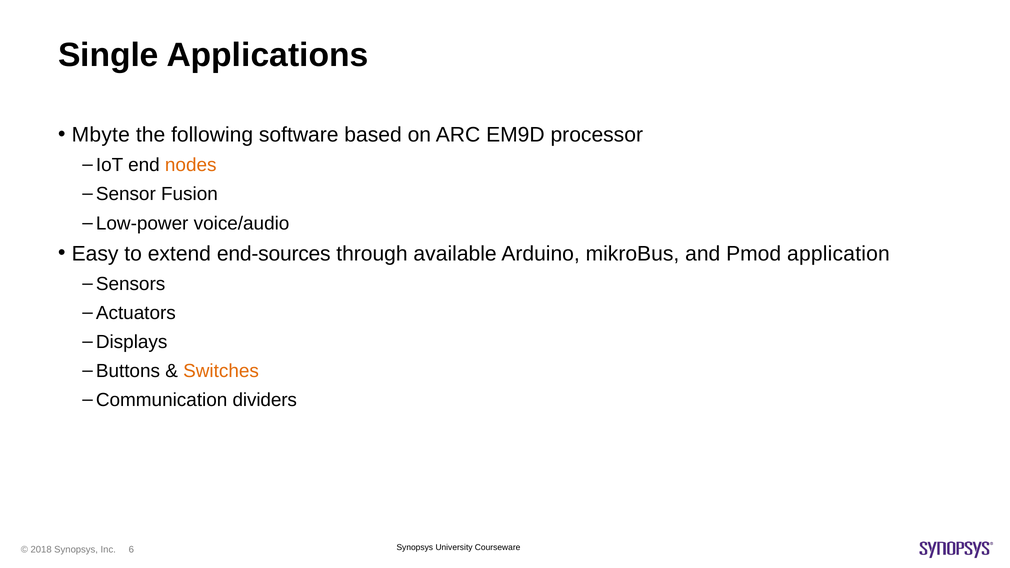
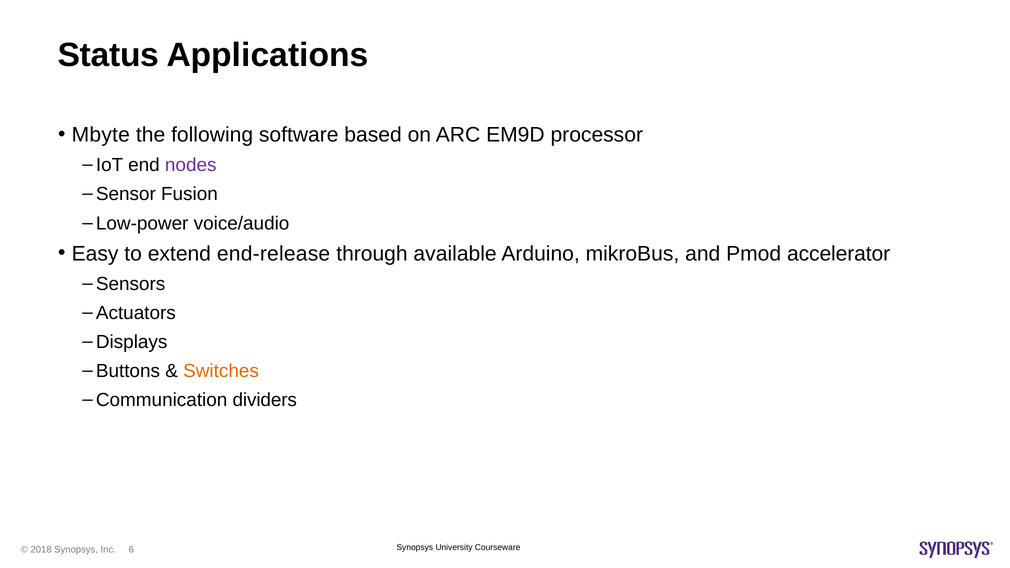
Single: Single -> Status
nodes colour: orange -> purple
end-sources: end-sources -> end-release
application: application -> accelerator
